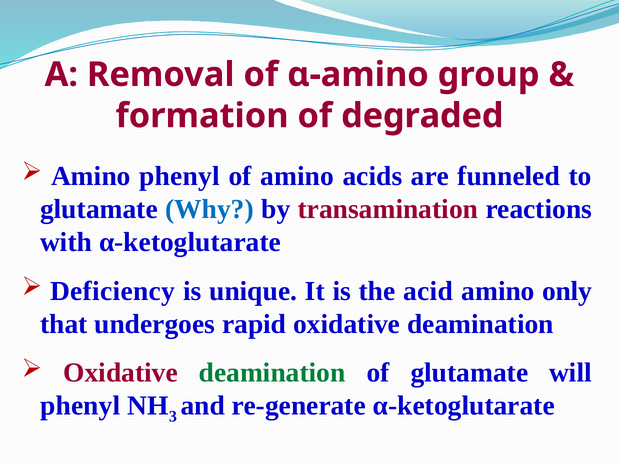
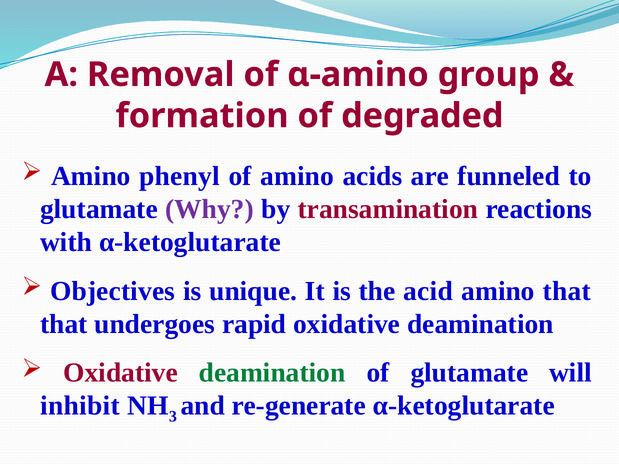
Why colour: blue -> purple
Deficiency: Deficiency -> Objectives
amino only: only -> that
phenyl at (80, 406): phenyl -> inhibit
